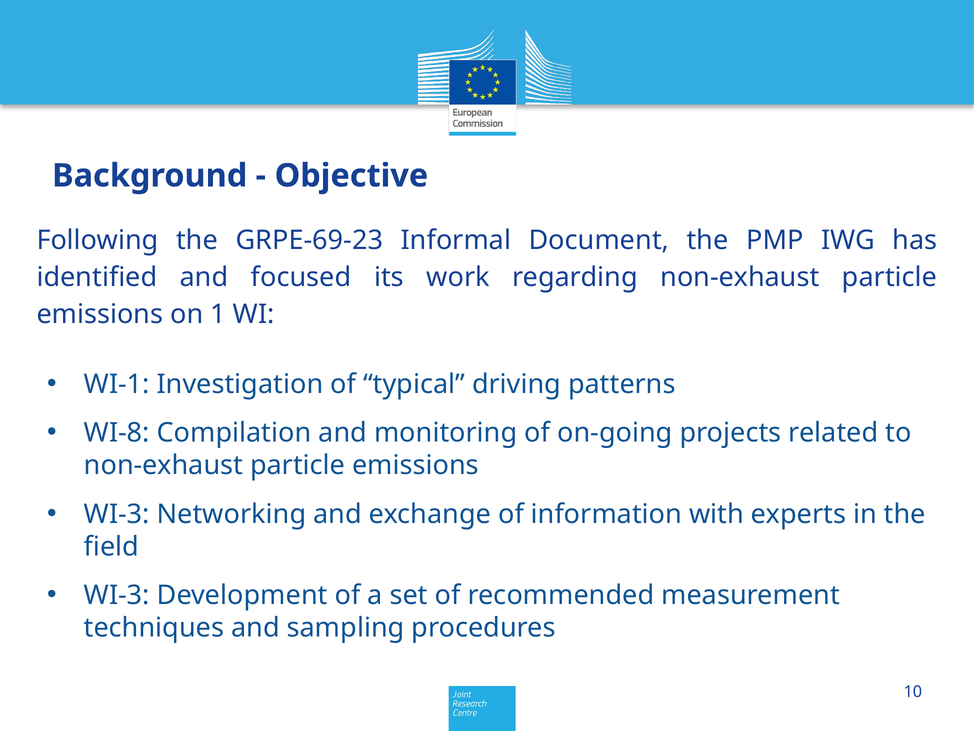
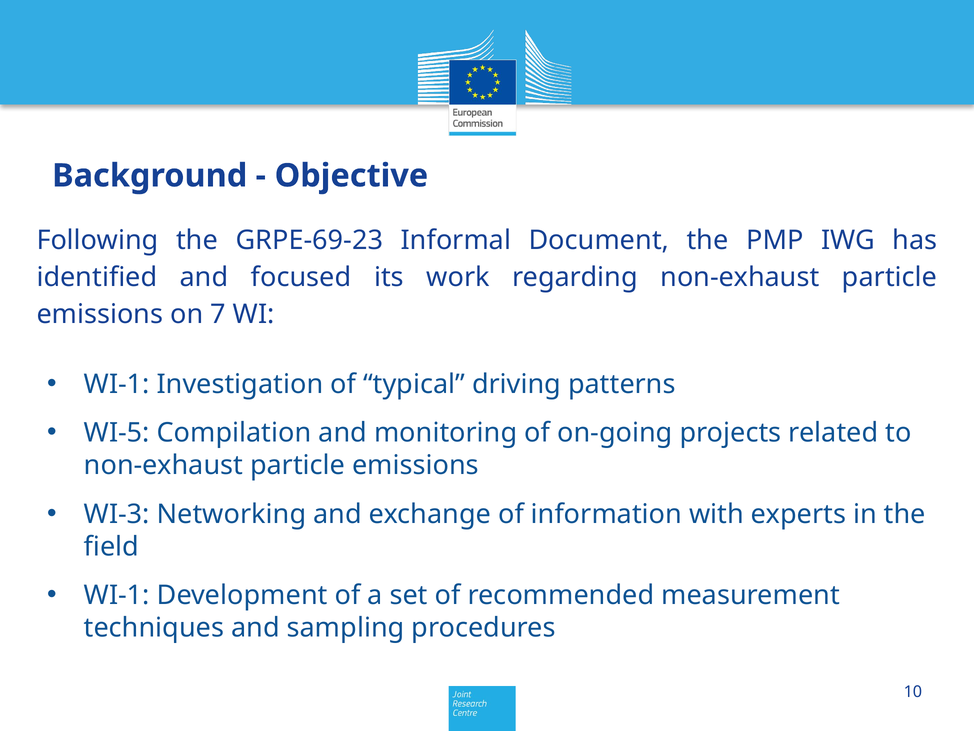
1: 1 -> 7
WI-8: WI-8 -> WI-5
WI-3 at (117, 595): WI-3 -> WI-1
